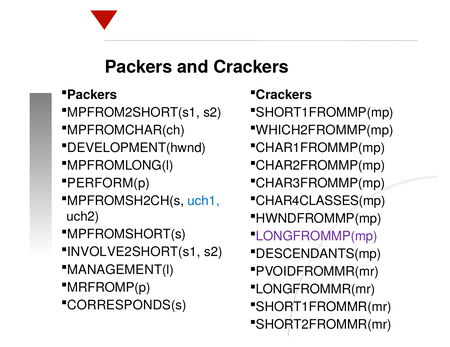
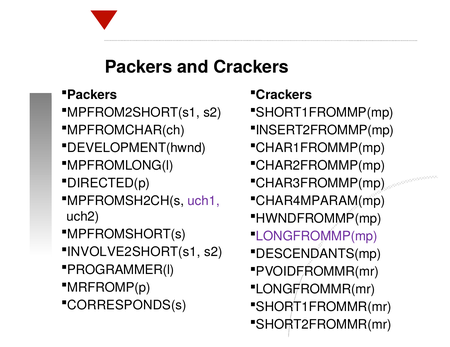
WHICH2FROMMP(mp: WHICH2FROMMP(mp -> INSERT2FROMMP(mp
PERFORM(p: PERFORM(p -> DIRECTED(p
uch1 colour: blue -> purple
CHAR4CLASSES(mp: CHAR4CLASSES(mp -> CHAR4MPARAM(mp
MANAGEMENT(l: MANAGEMENT(l -> PROGRAMMER(l
